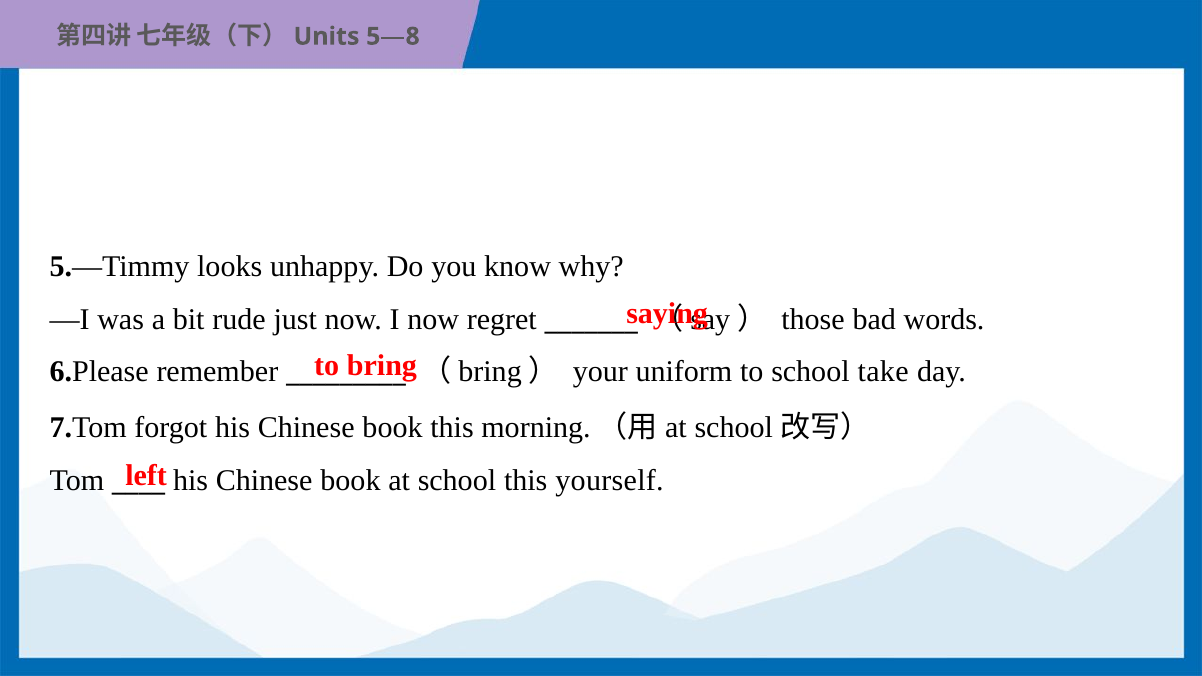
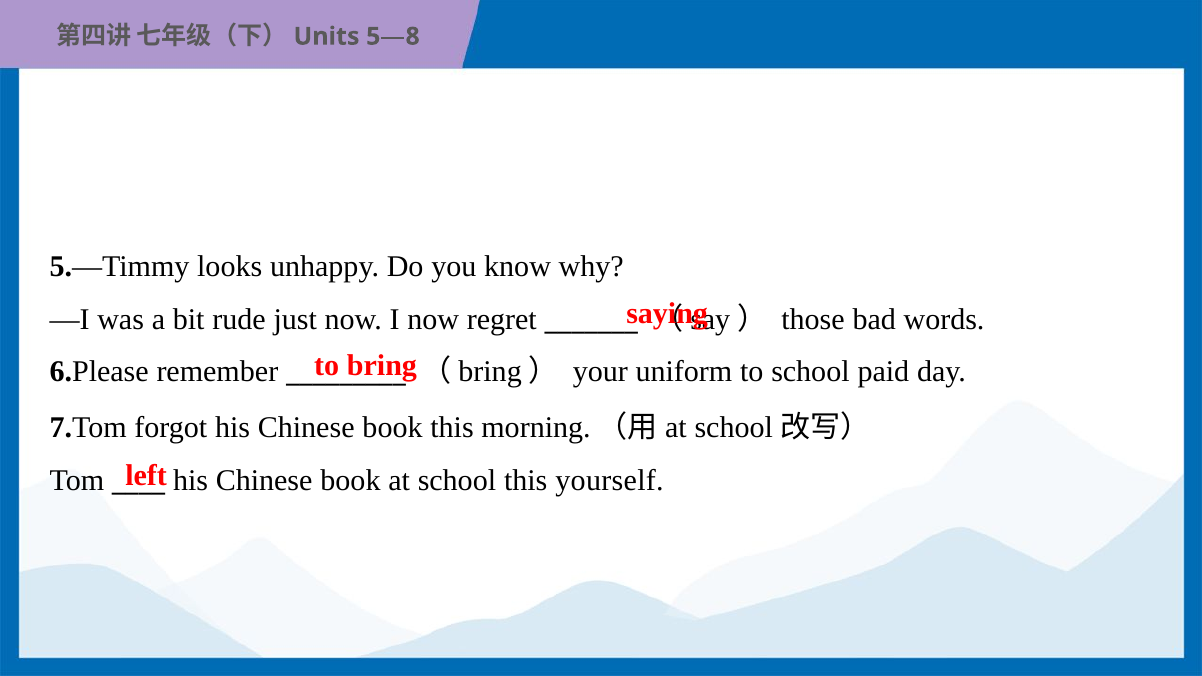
take: take -> paid
